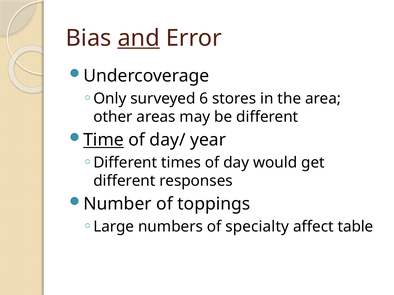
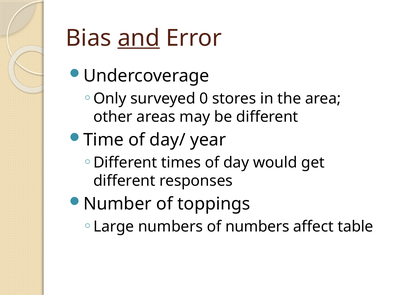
6: 6 -> 0
Time underline: present -> none
of specialty: specialty -> numbers
